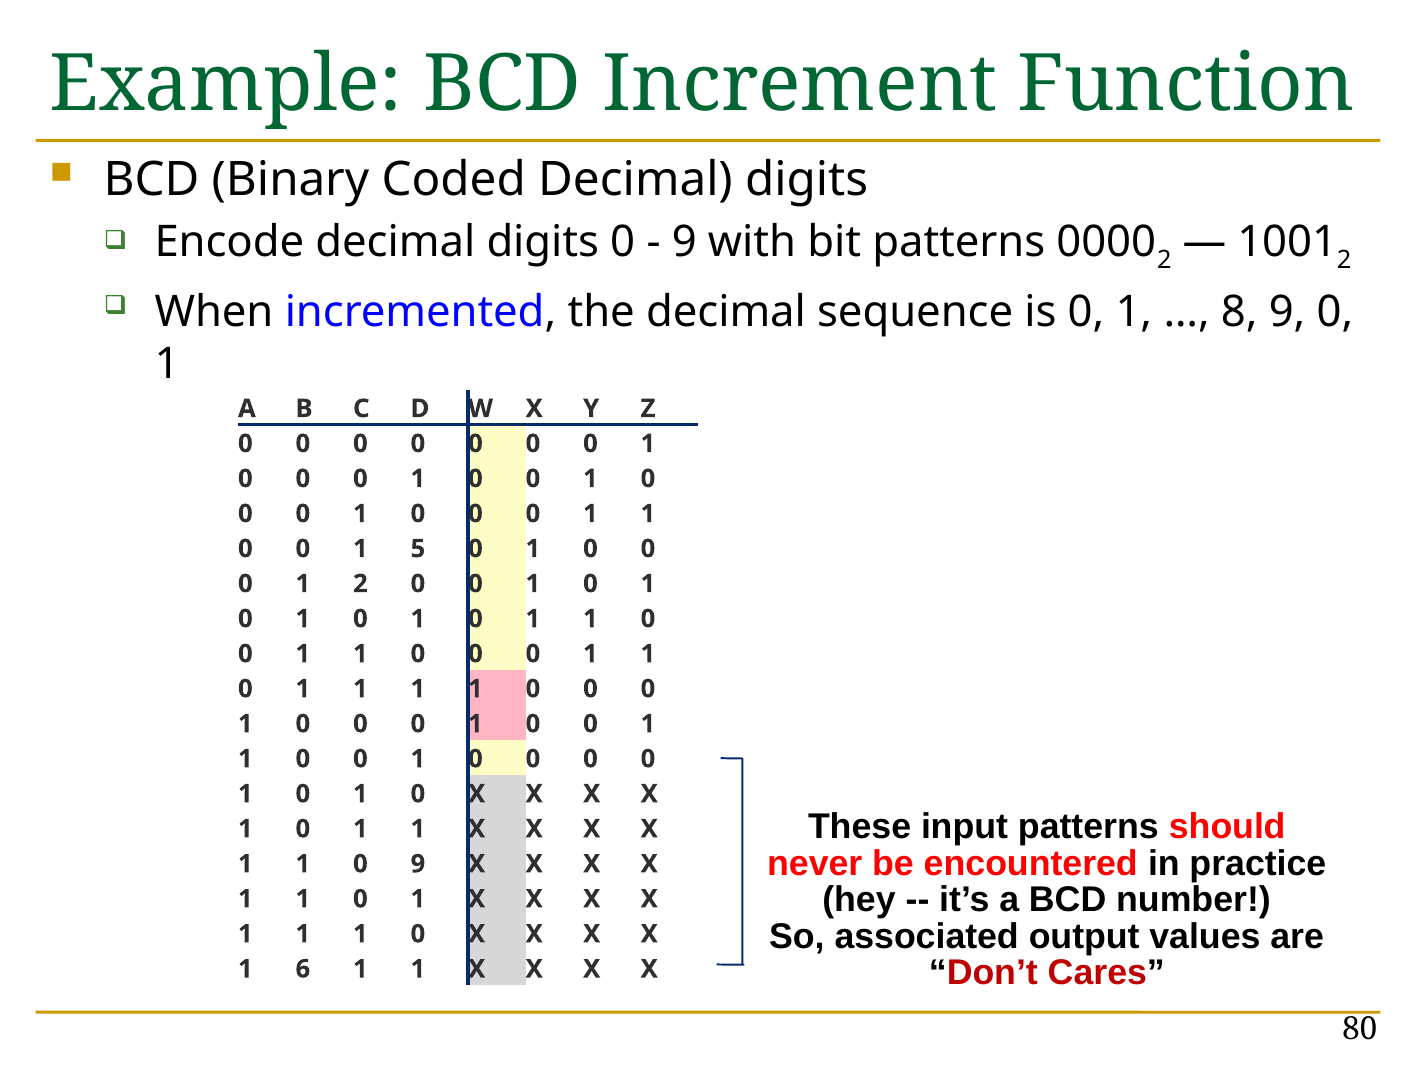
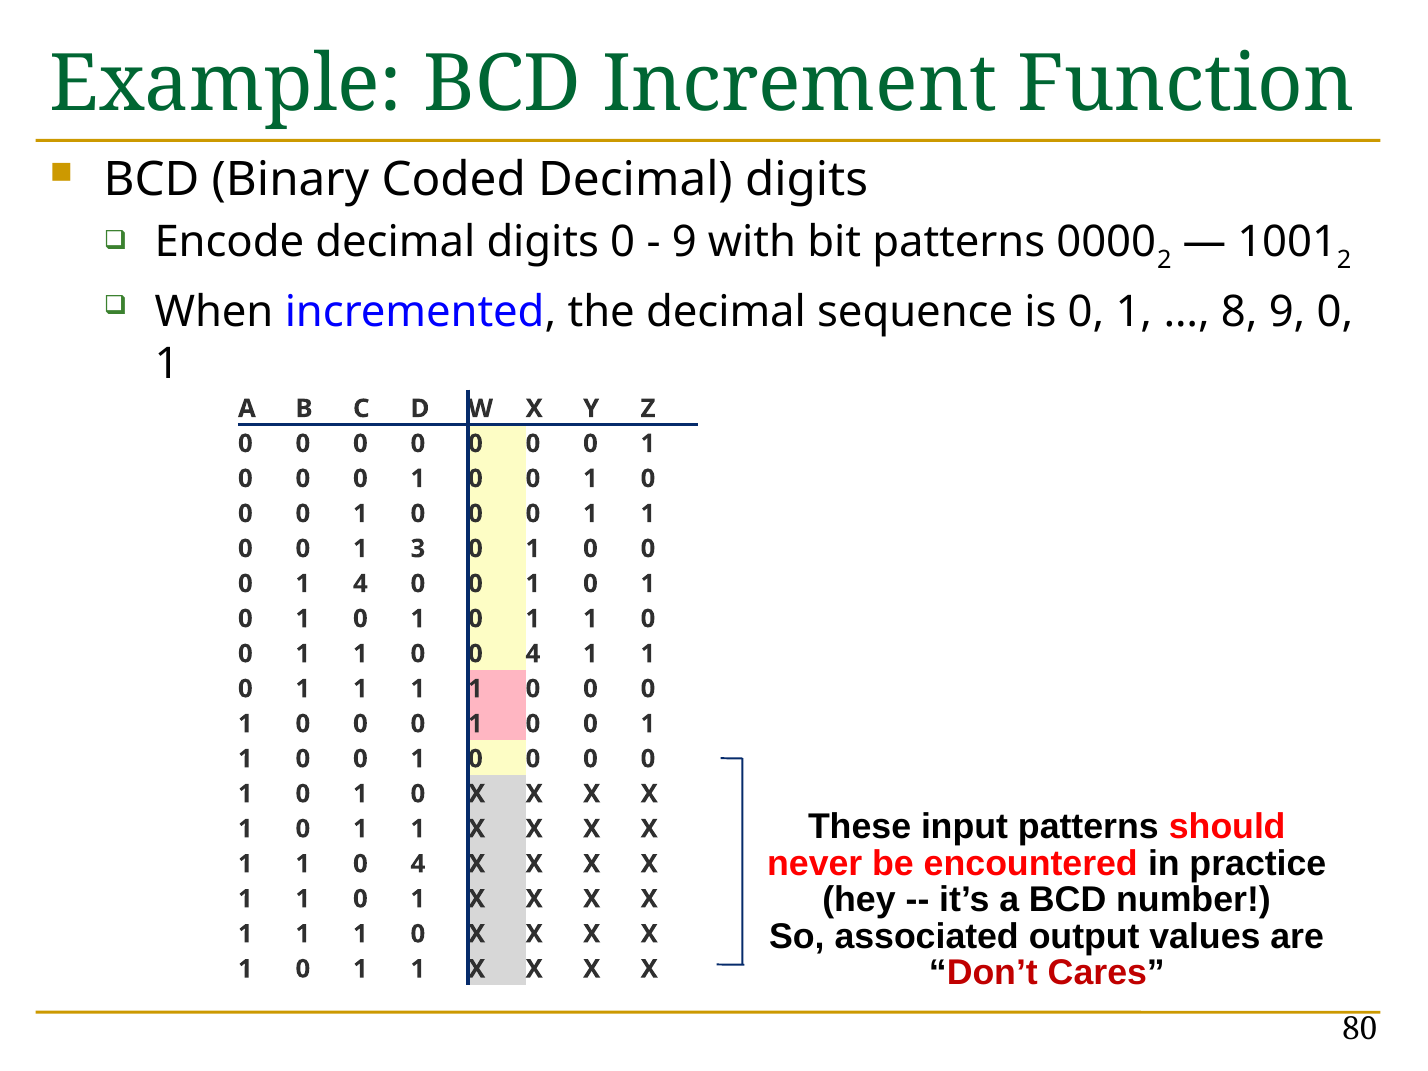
5: 5 -> 3
1 2: 2 -> 4
0 at (533, 654): 0 -> 4
1 0 9: 9 -> 4
6 at (303, 969): 6 -> 0
